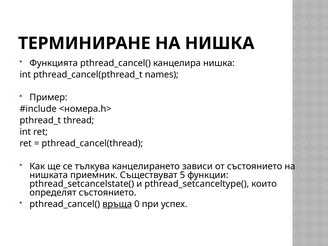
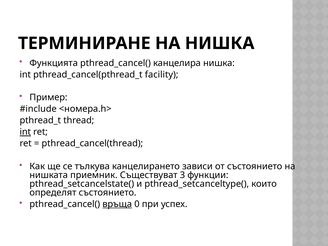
names: names -> facility
int at (25, 132) underline: none -> present
5: 5 -> 3
